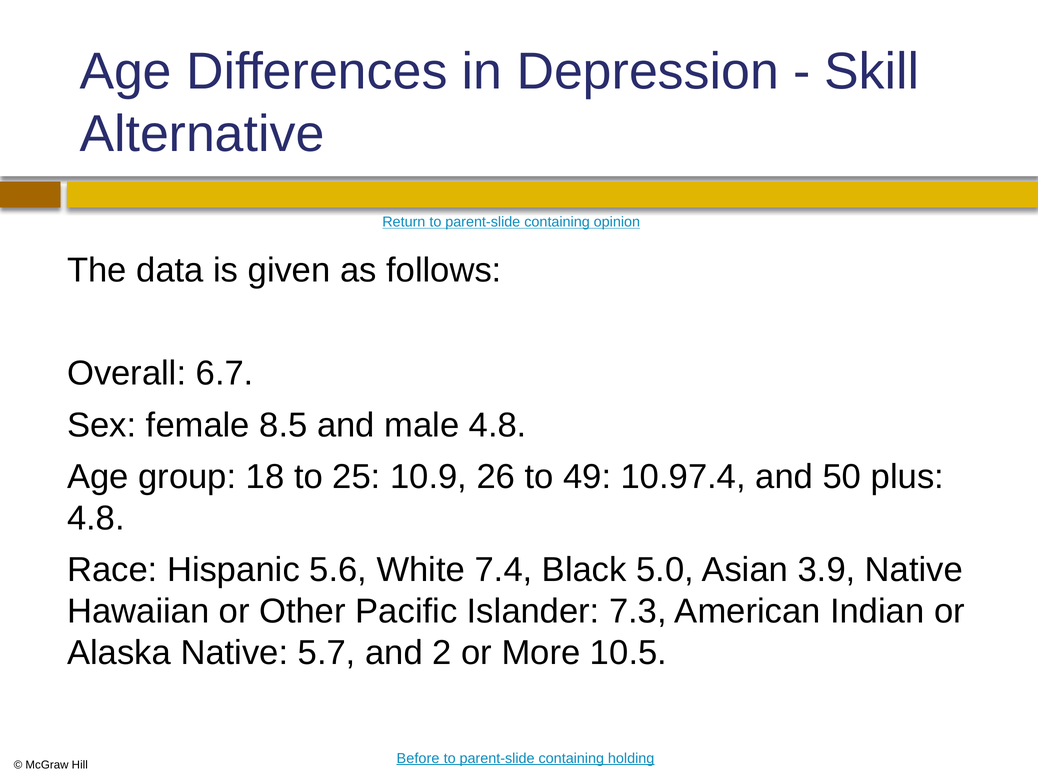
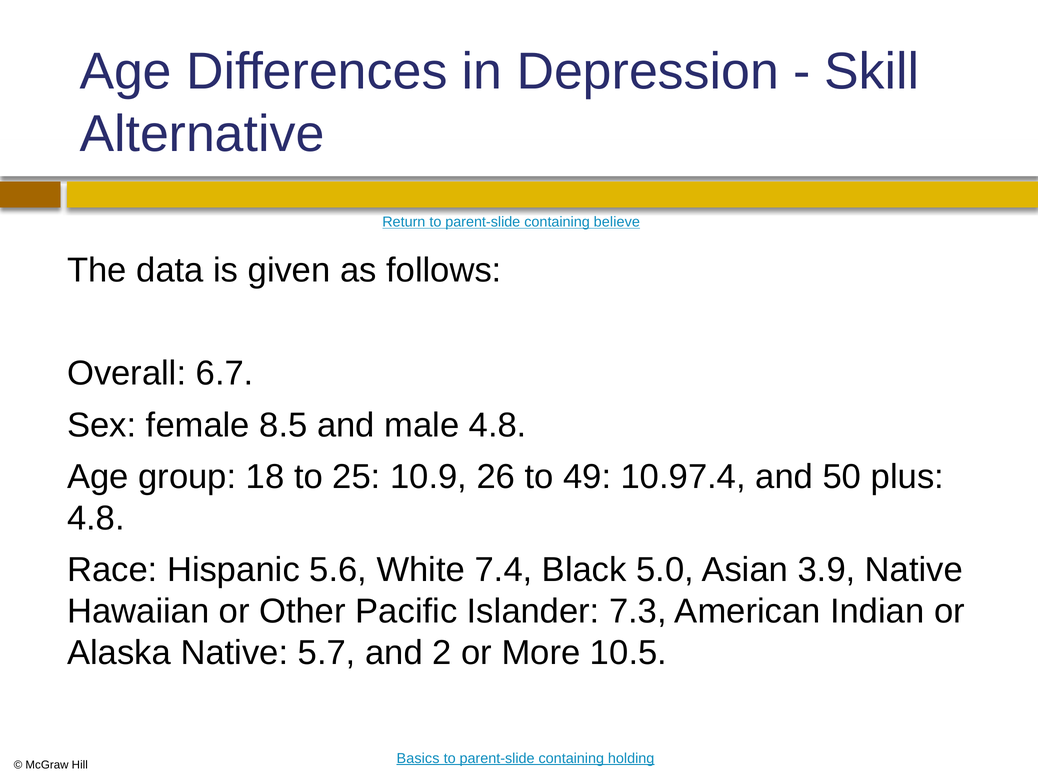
opinion: opinion -> believe
Before: Before -> Basics
